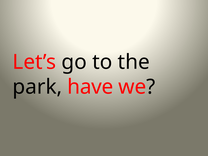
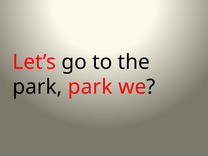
park have: have -> park
